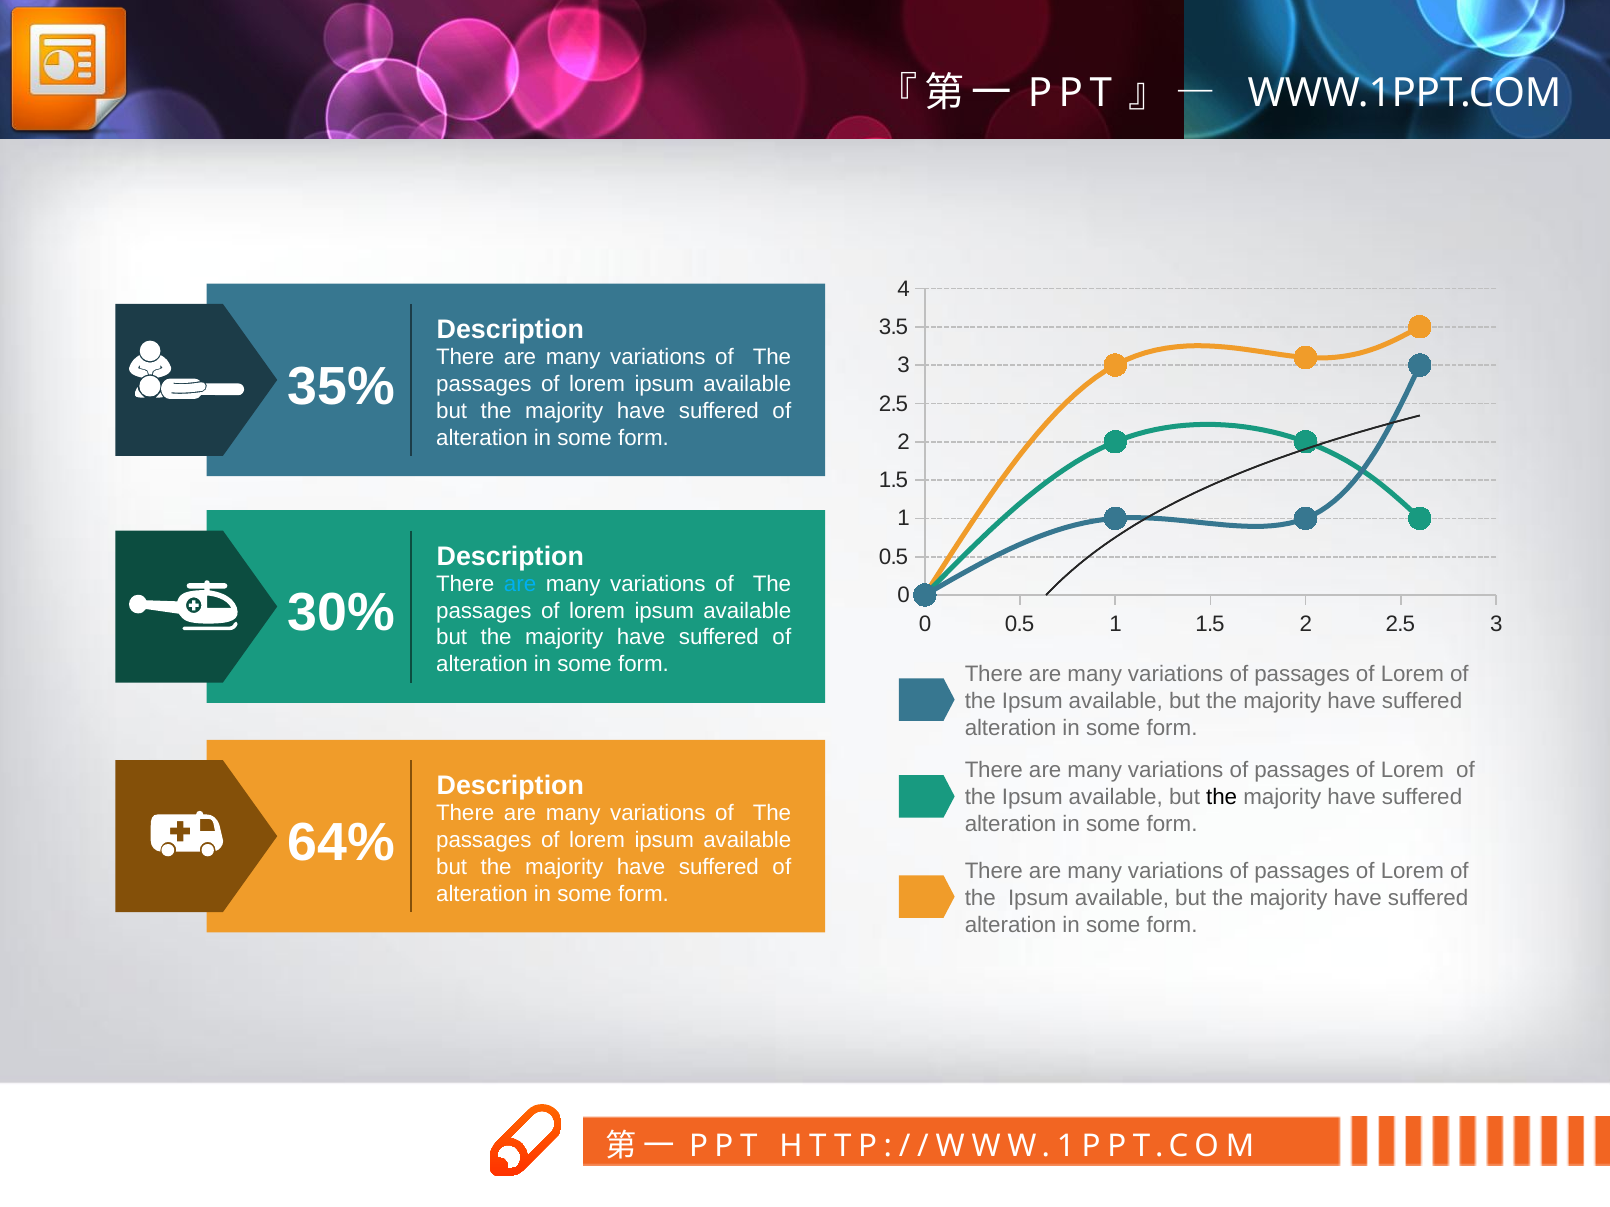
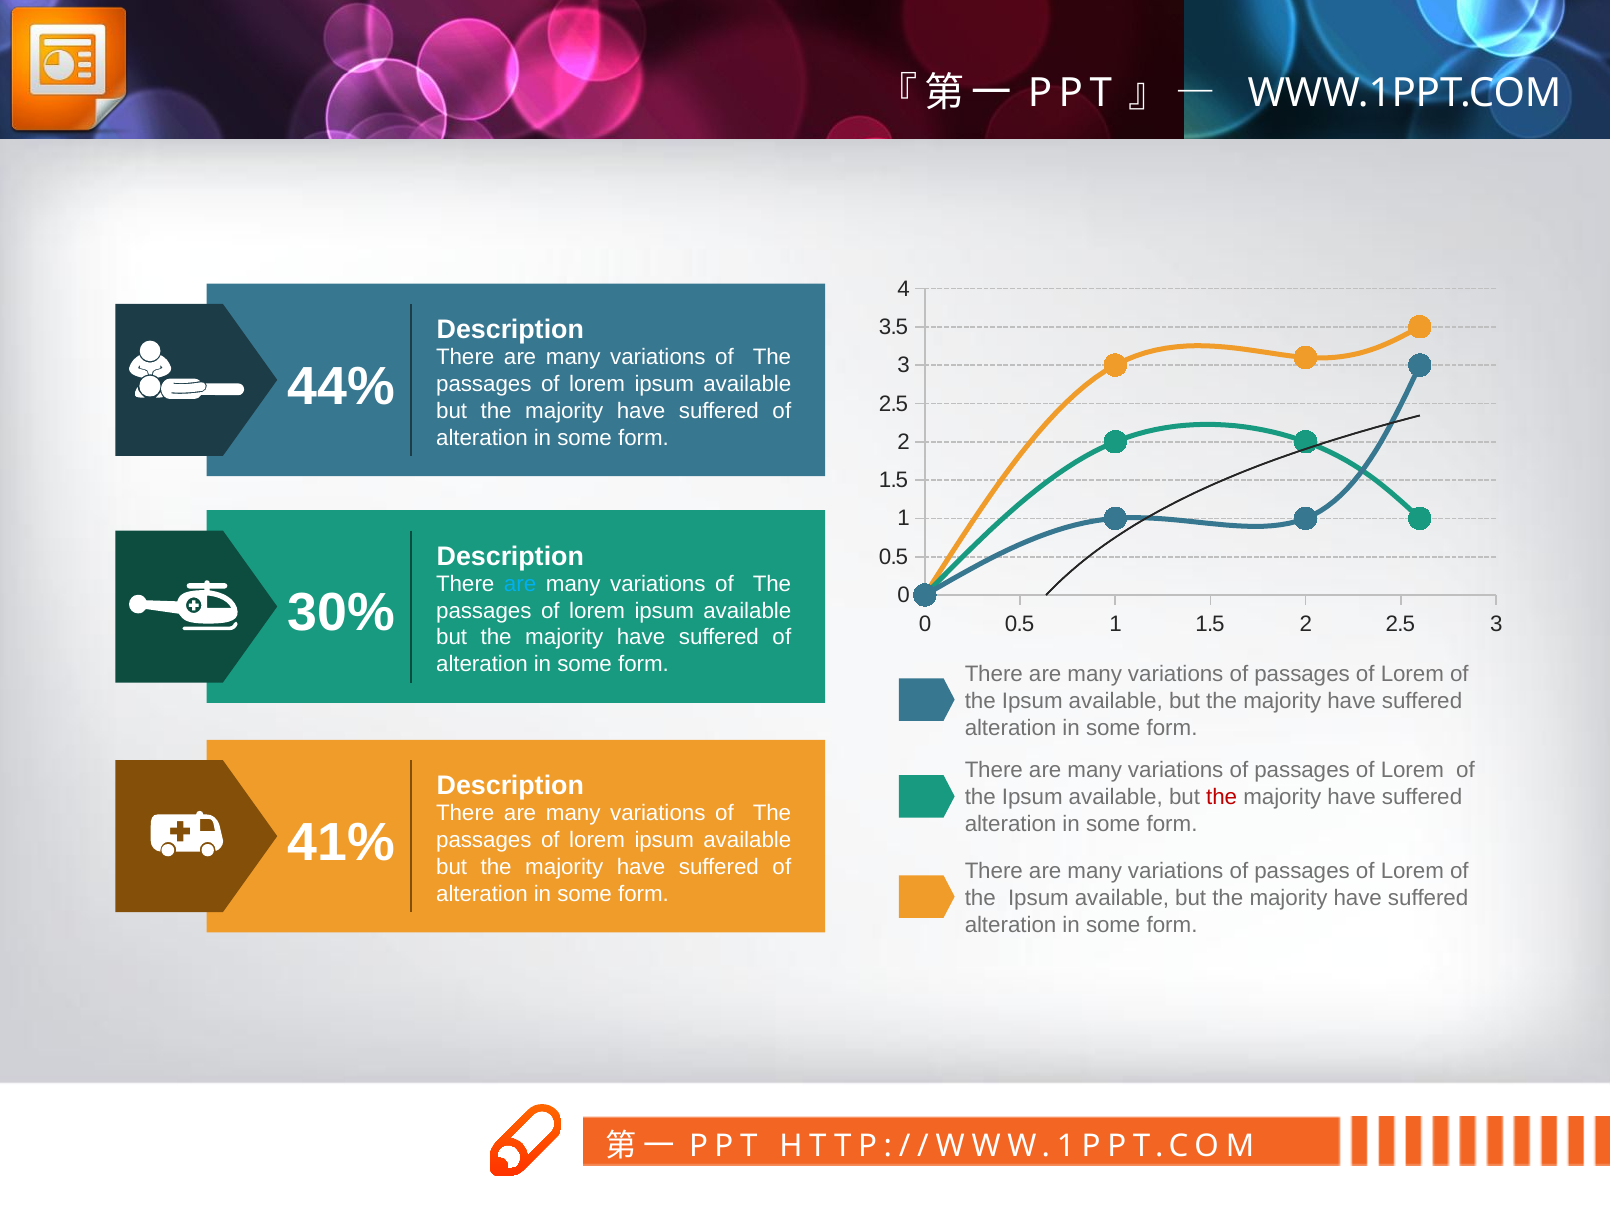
35%: 35% -> 44%
the at (1222, 797) colour: black -> red
64%: 64% -> 41%
